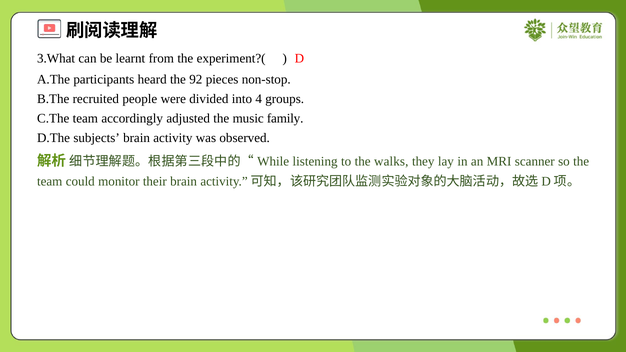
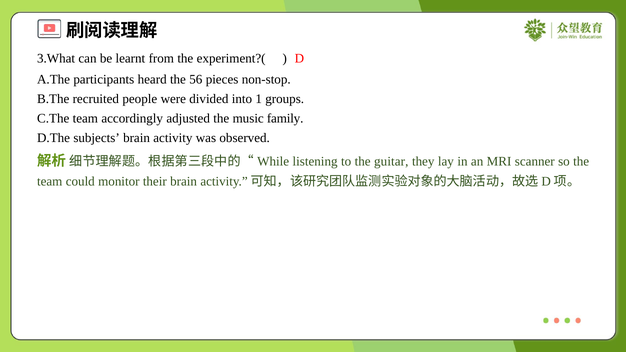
92: 92 -> 56
4: 4 -> 1
walks: walks -> guitar
